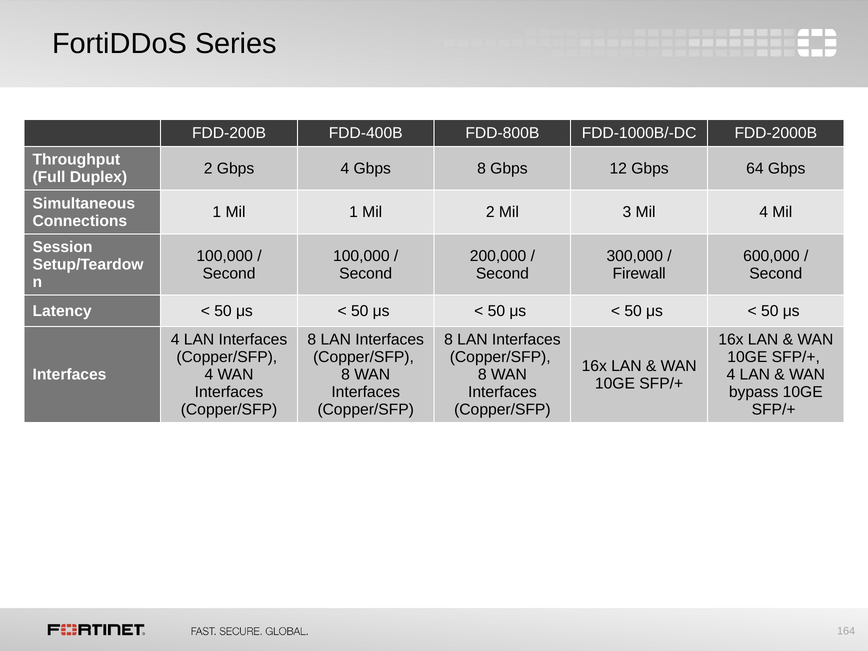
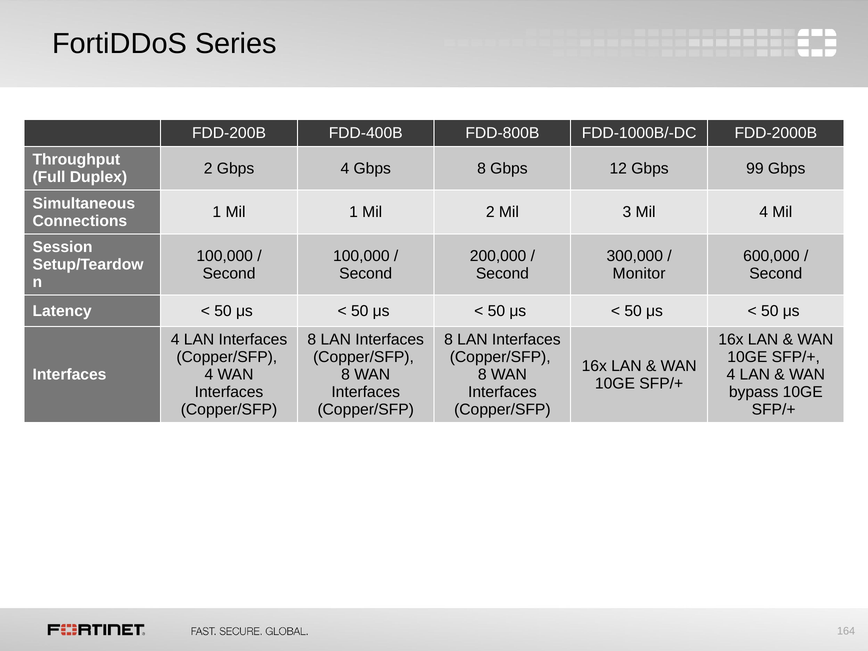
64: 64 -> 99
Firewall: Firewall -> Monitor
